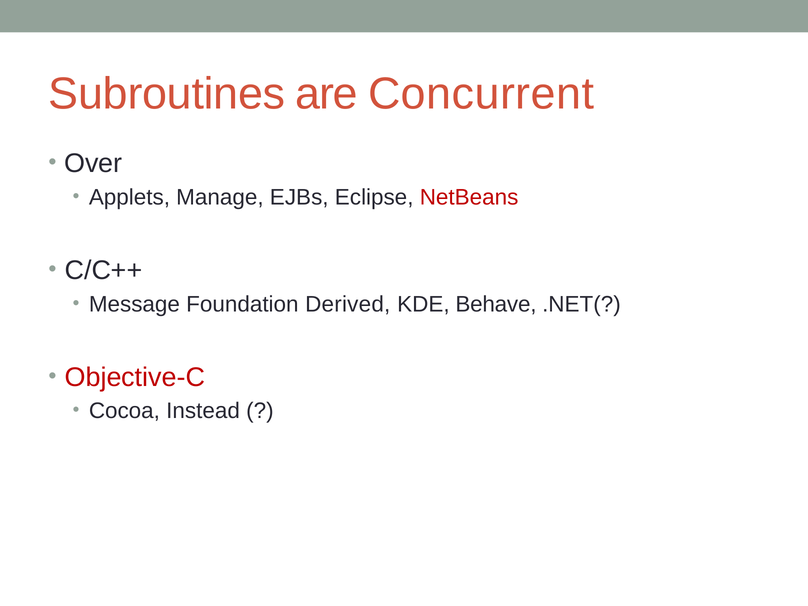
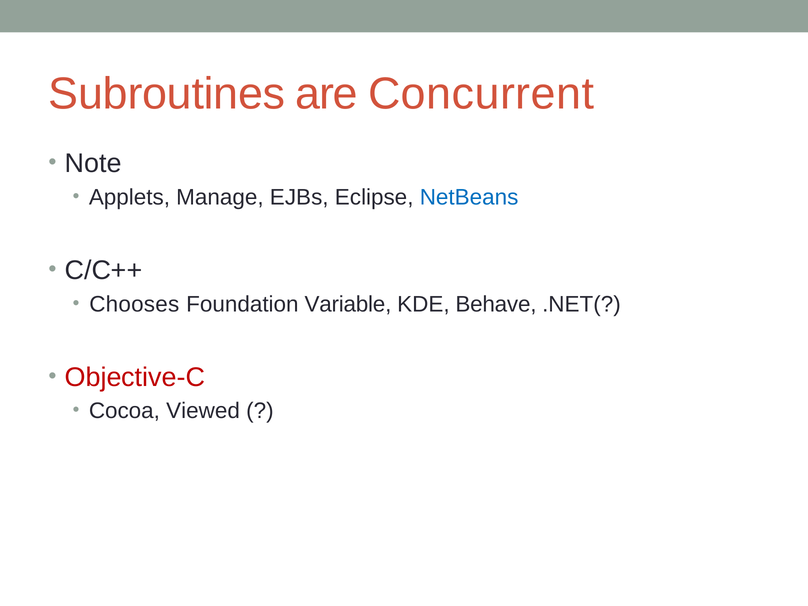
Over: Over -> Note
NetBeans colour: red -> blue
Message: Message -> Chooses
Derived: Derived -> Variable
Instead: Instead -> Viewed
